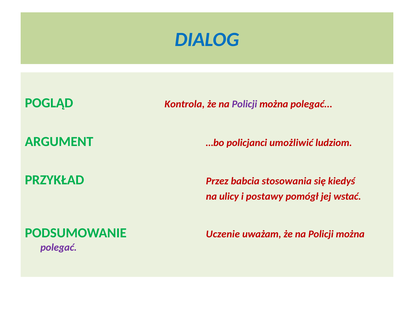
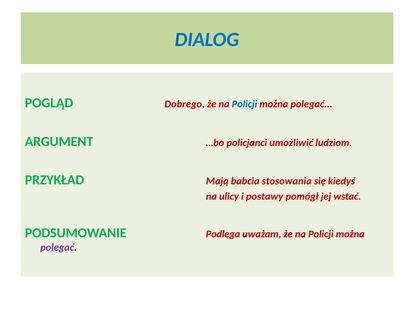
Kontrola: Kontrola -> Dobrego
Policji at (244, 104) colour: purple -> blue
Przez: Przez -> Mają
Uczenie: Uczenie -> Podlega
